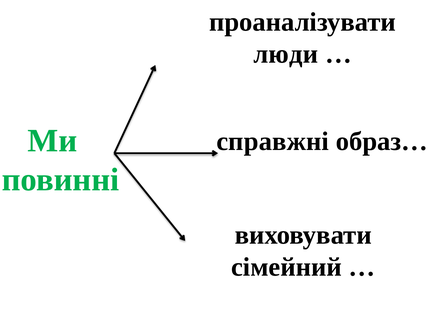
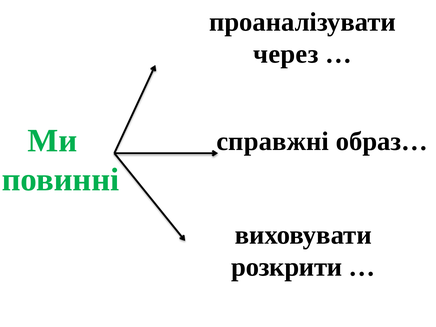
люди: люди -> через
сімейний: сімейний -> розкрити
